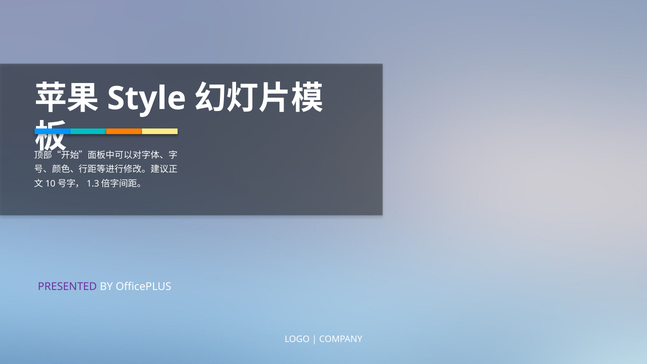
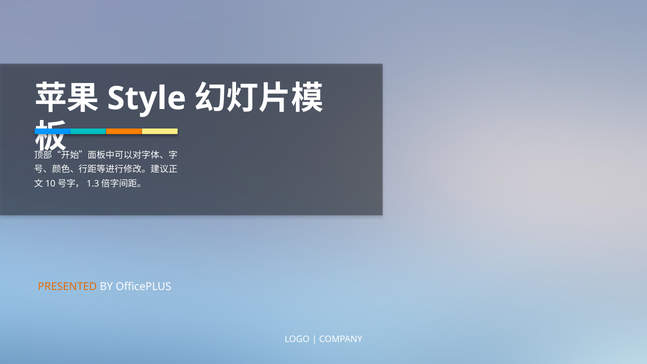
PRESENTED colour: purple -> orange
